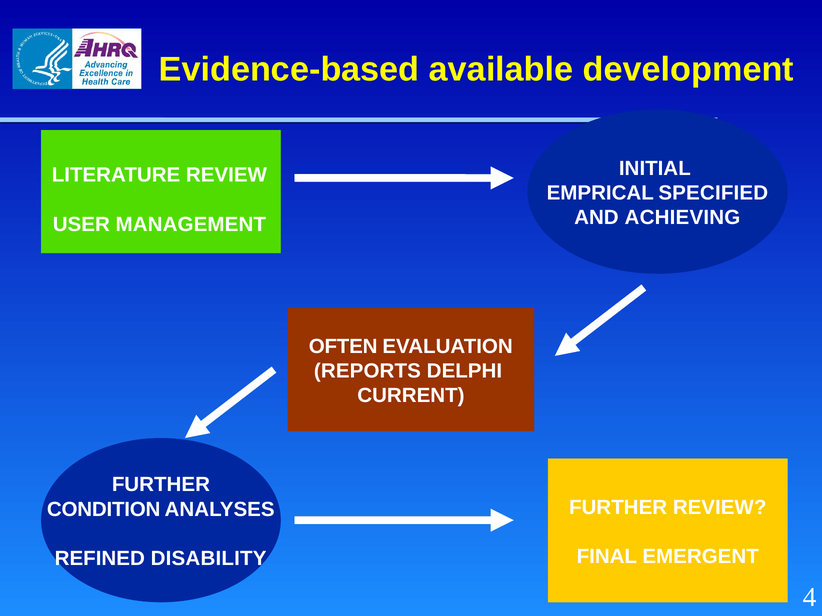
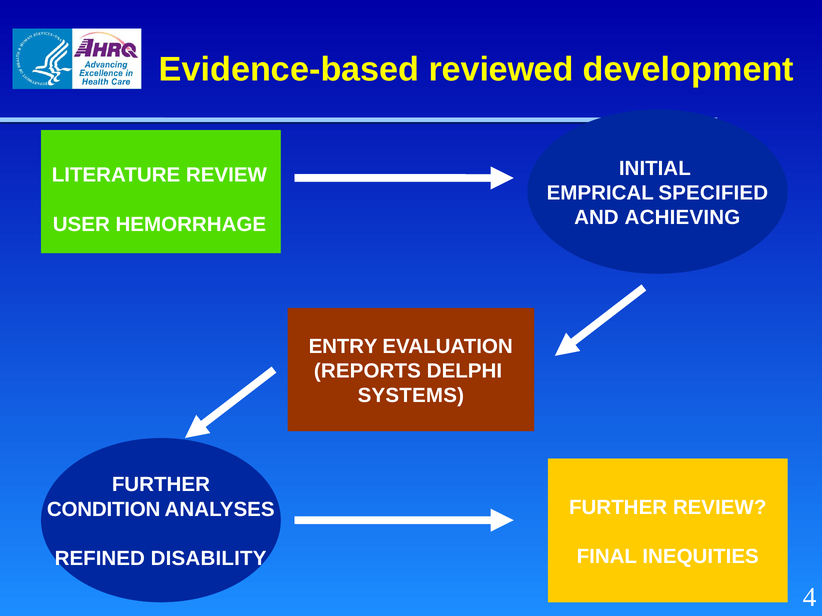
available: available -> reviewed
MANAGEMENT: MANAGEMENT -> HEMORRHAGE
OFTEN: OFTEN -> ENTRY
CURRENT: CURRENT -> SYSTEMS
EMERGENT: EMERGENT -> INEQUITIES
